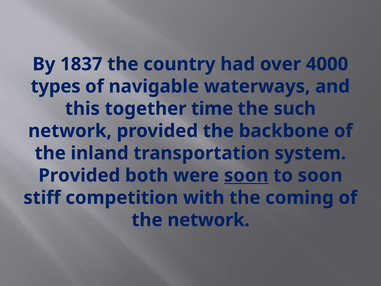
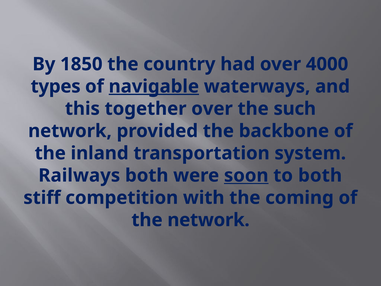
1837: 1837 -> 1850
navigable underline: none -> present
together time: time -> over
Provided at (79, 175): Provided -> Railways
to soon: soon -> both
